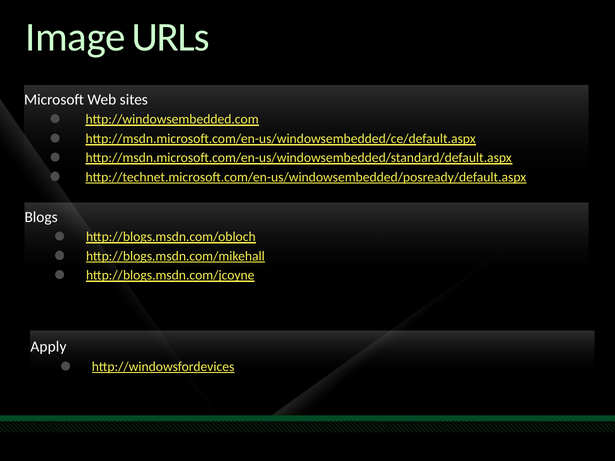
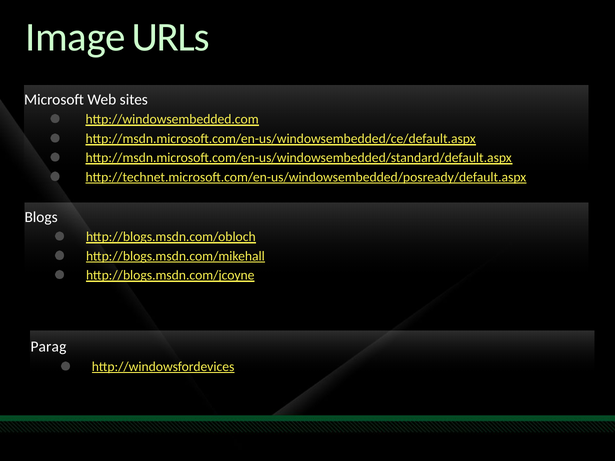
Apply: Apply -> Parag
